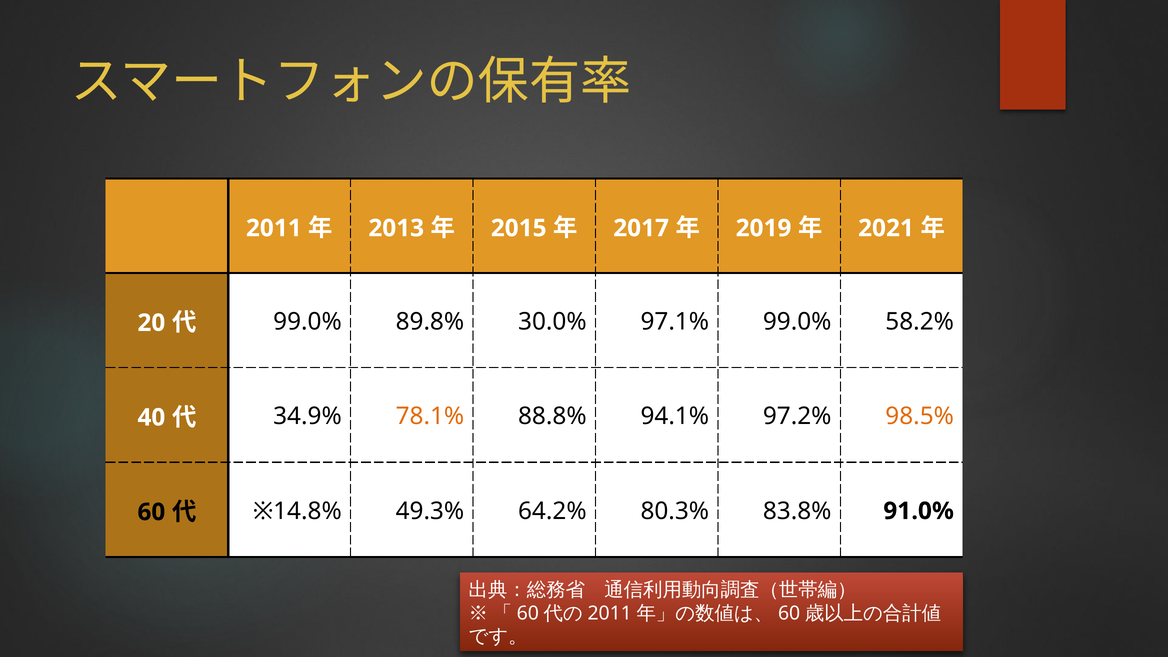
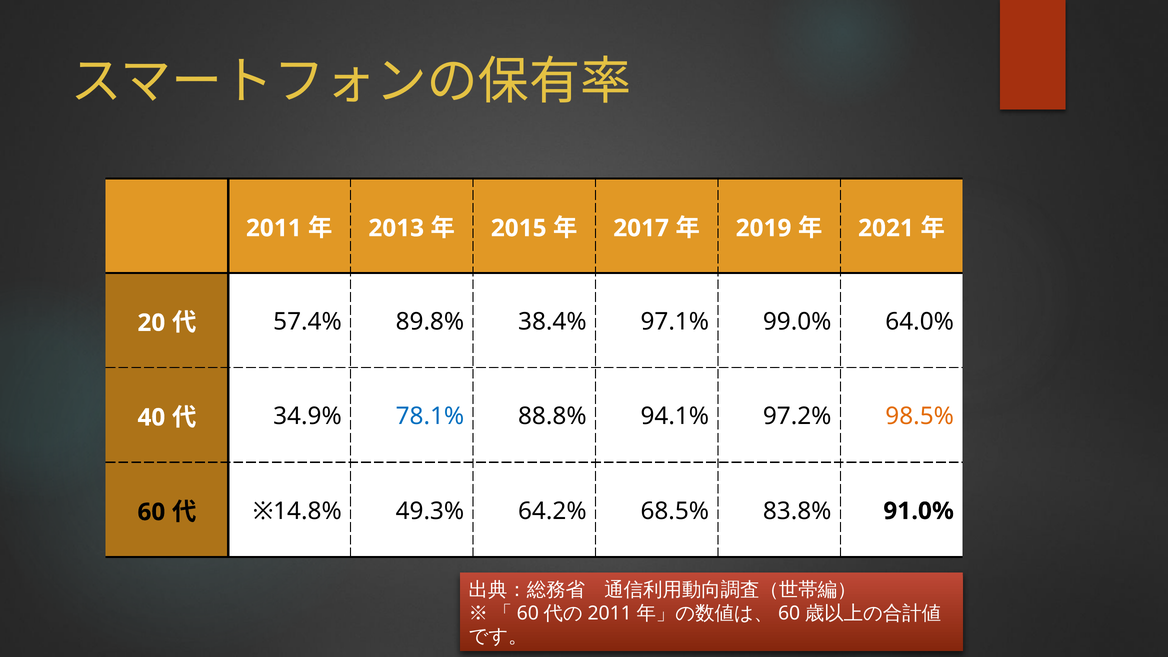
99.0% at (307, 322): 99.0% -> 57.4%
30.0%: 30.0% -> 38.4%
58.2%: 58.2% -> 64.0%
78.1% colour: orange -> blue
80.3%: 80.3% -> 68.5%
